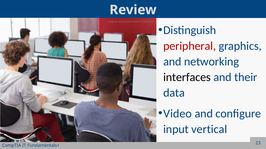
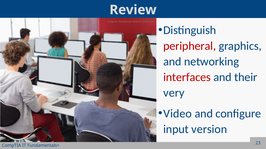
interfaces colour: black -> red
data: data -> very
vertical: vertical -> version
